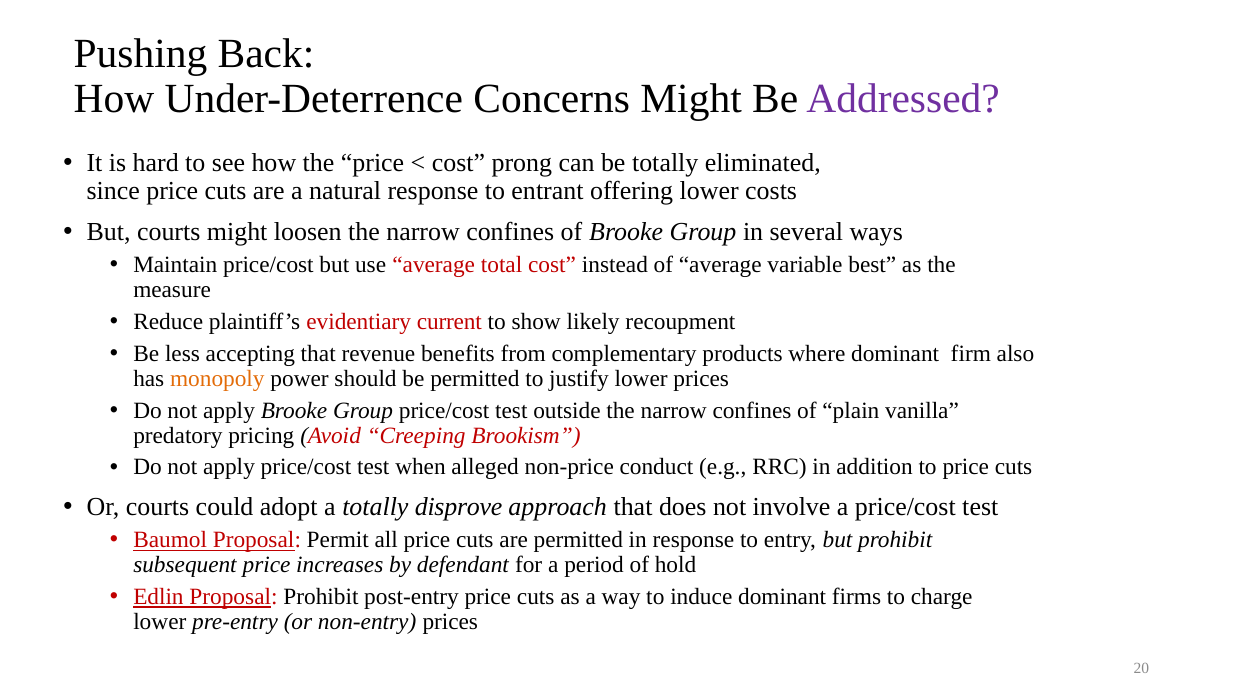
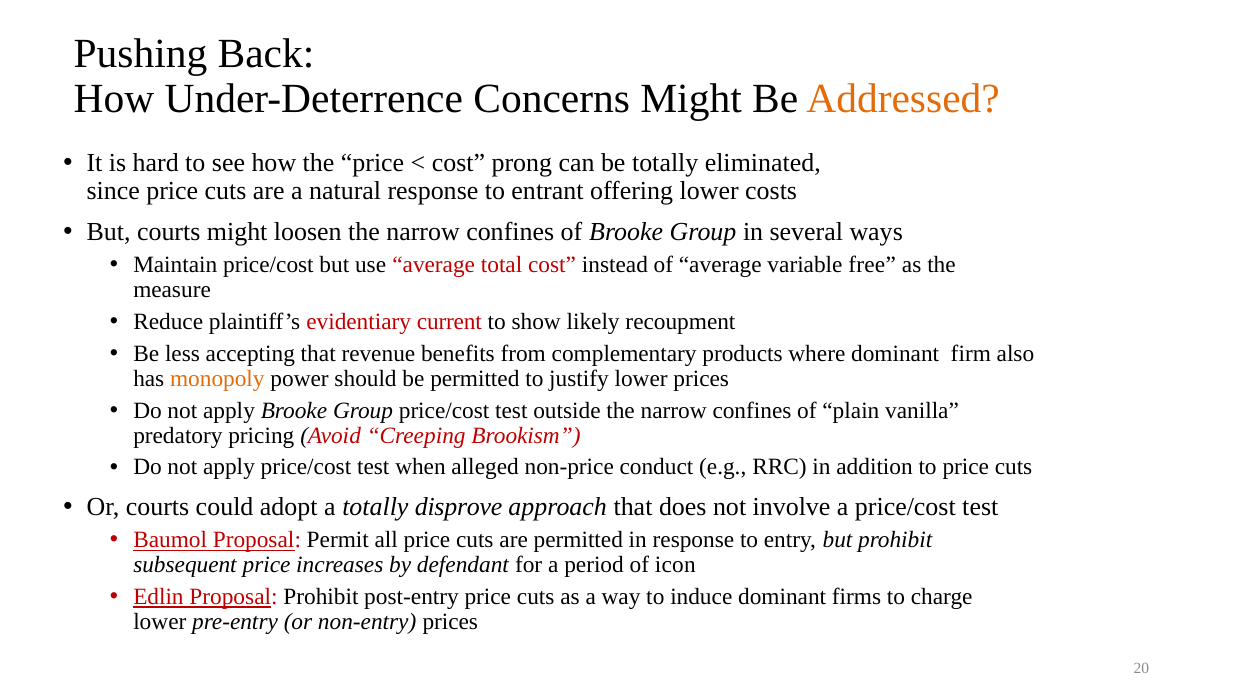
Addressed colour: purple -> orange
best: best -> free
hold: hold -> icon
